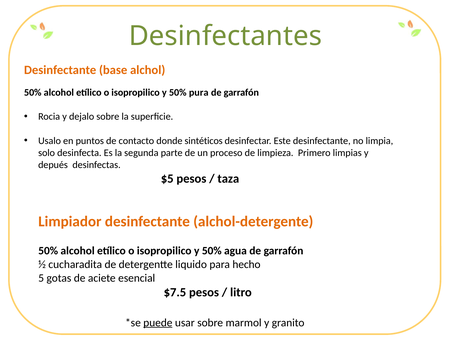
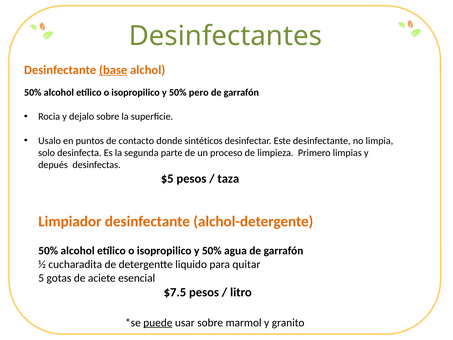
base underline: none -> present
pura: pura -> pero
hecho: hecho -> quitar
